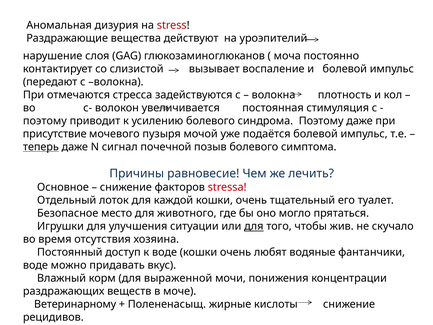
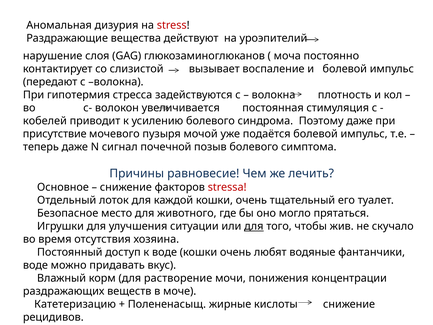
отмечаются: отмечаются -> гипотермия
поэтому at (45, 121): поэтому -> кобелей
теперь underline: present -> none
выраженной: выраженной -> растворение
Ветеринарному: Ветеринарному -> Катетеризацию
